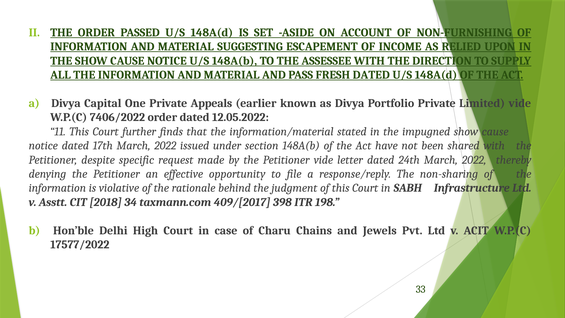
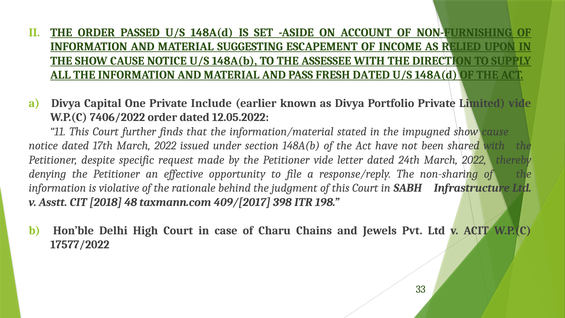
Appeals: Appeals -> Include
34: 34 -> 48
